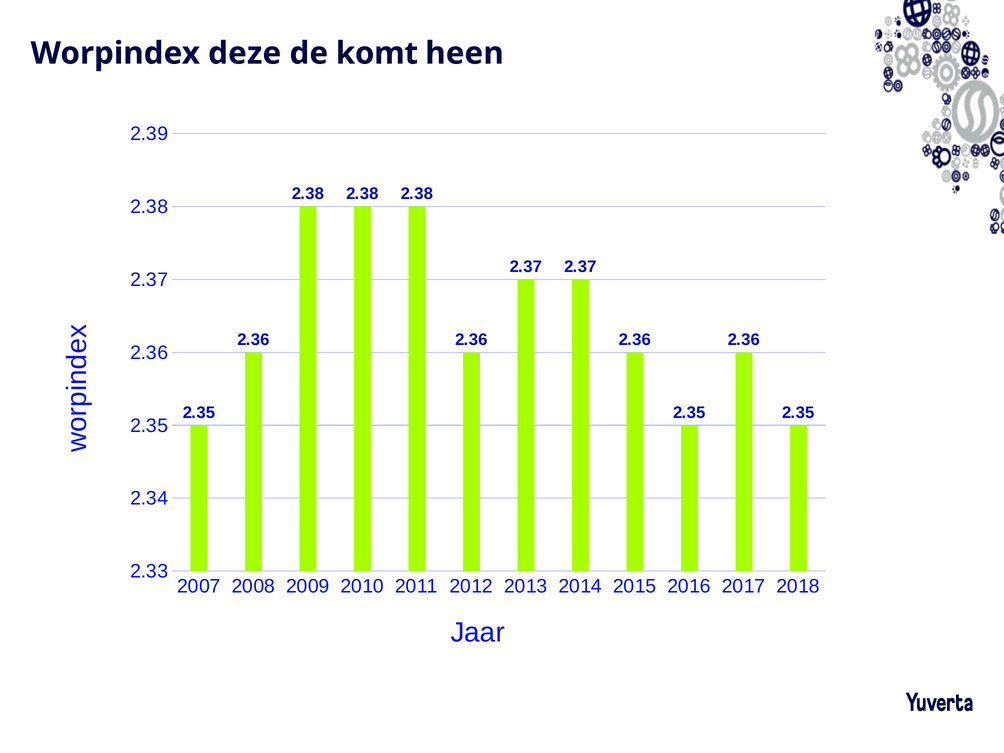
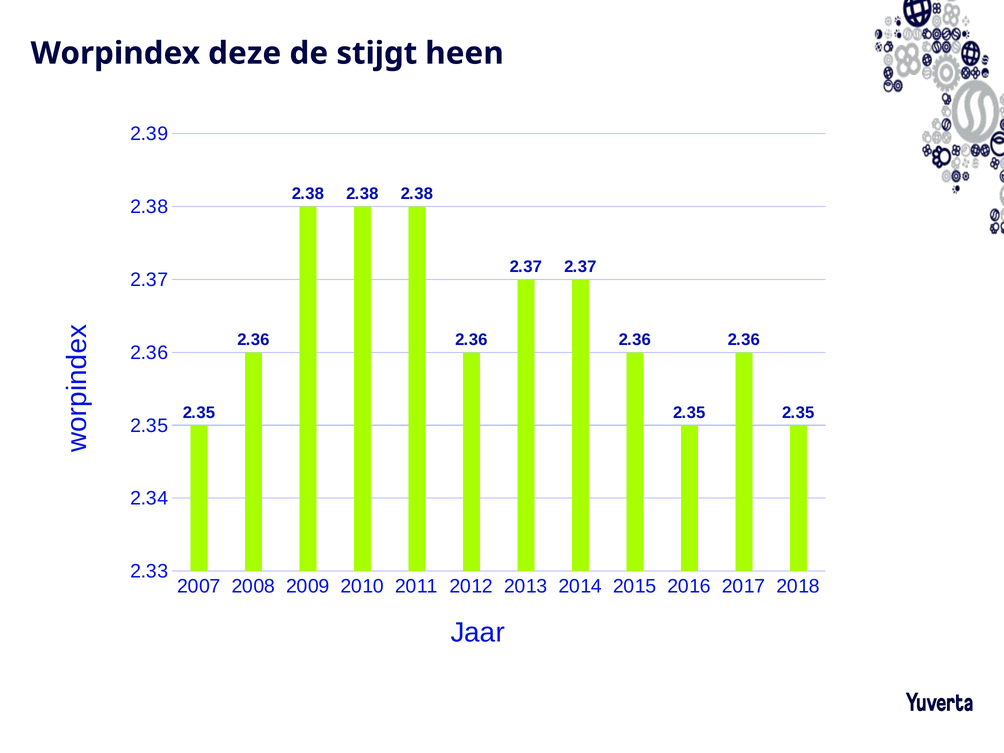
komt: komt -> stijgt
